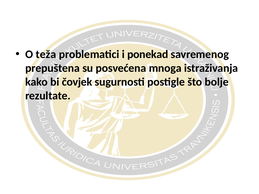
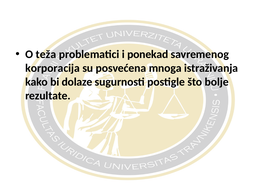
prepuštena: prepuštena -> korporacija
čovjek: čovjek -> dolaze
